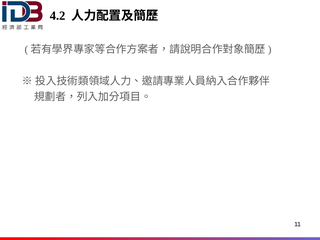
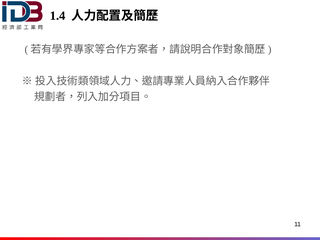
4.2: 4.2 -> 1.4
